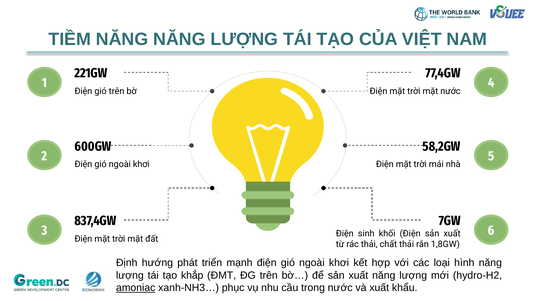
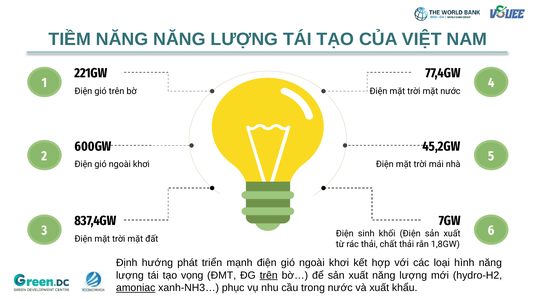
58,2GW: 58,2GW -> 45,2GW
khắp: khắp -> vọng
trên underline: none -> present
